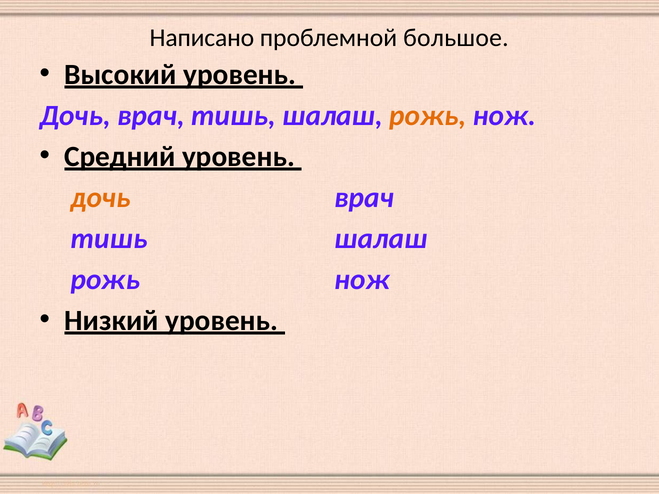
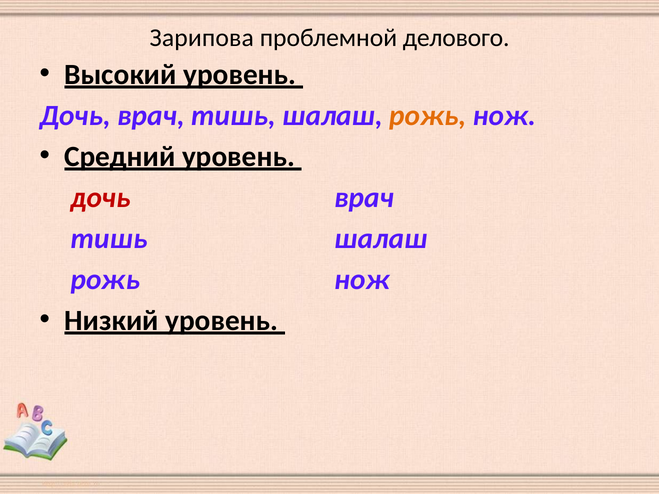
Написано: Написано -> Зарипова
большое: большое -> делового
дочь at (101, 197) colour: orange -> red
